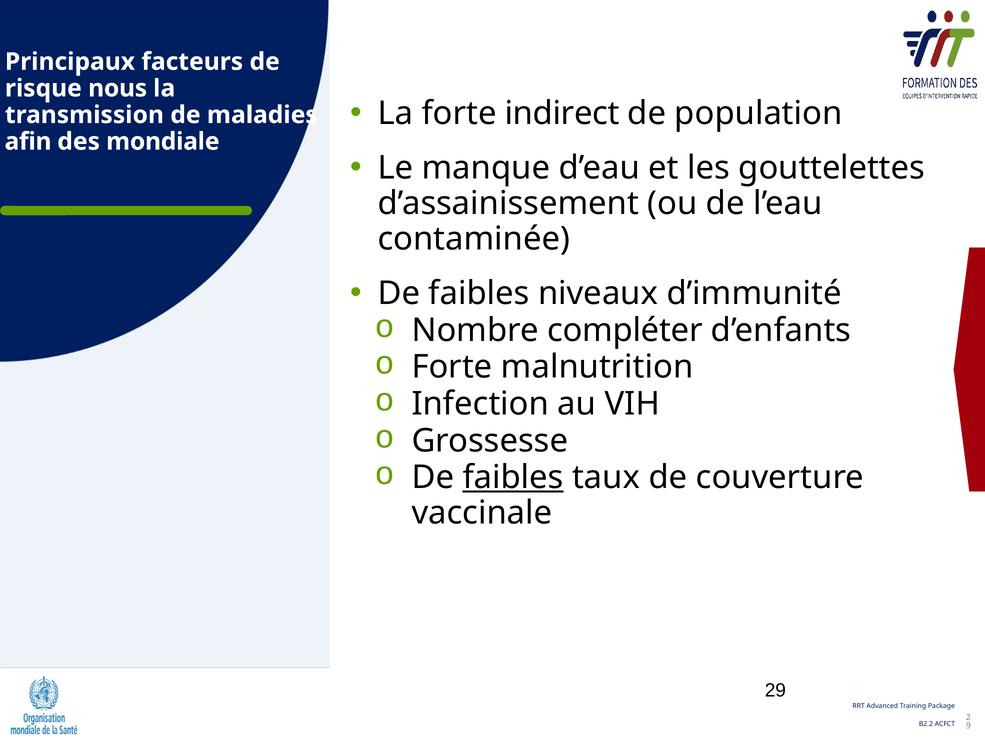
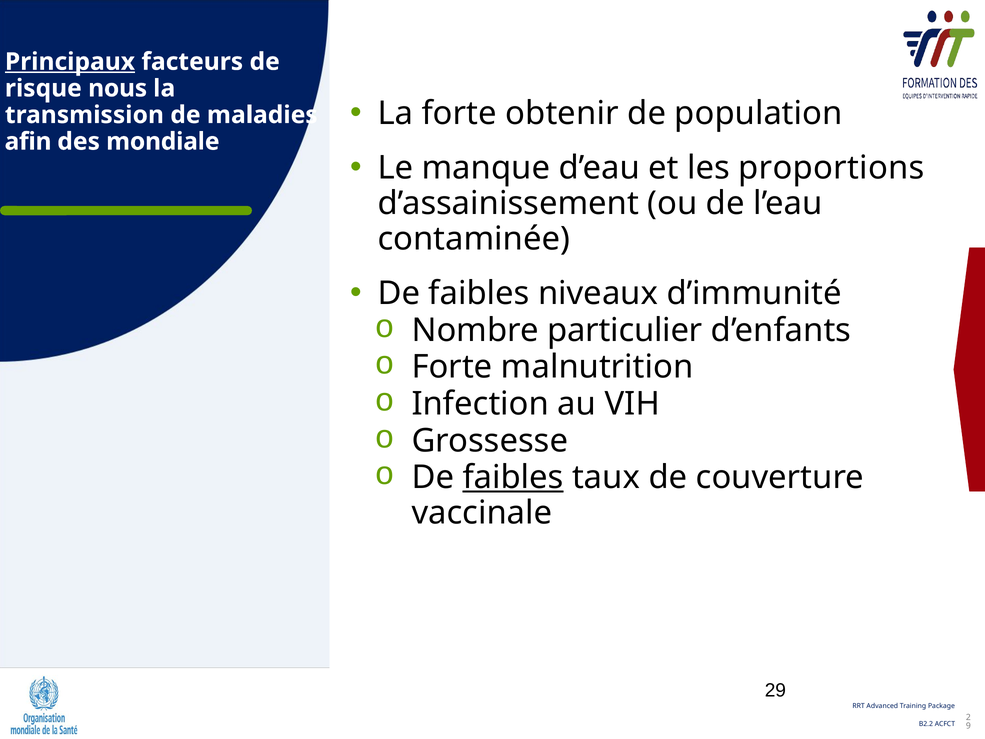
Principaux underline: none -> present
indirect: indirect -> obtenir
gouttelettes: gouttelettes -> proportions
compléter: compléter -> particulier
